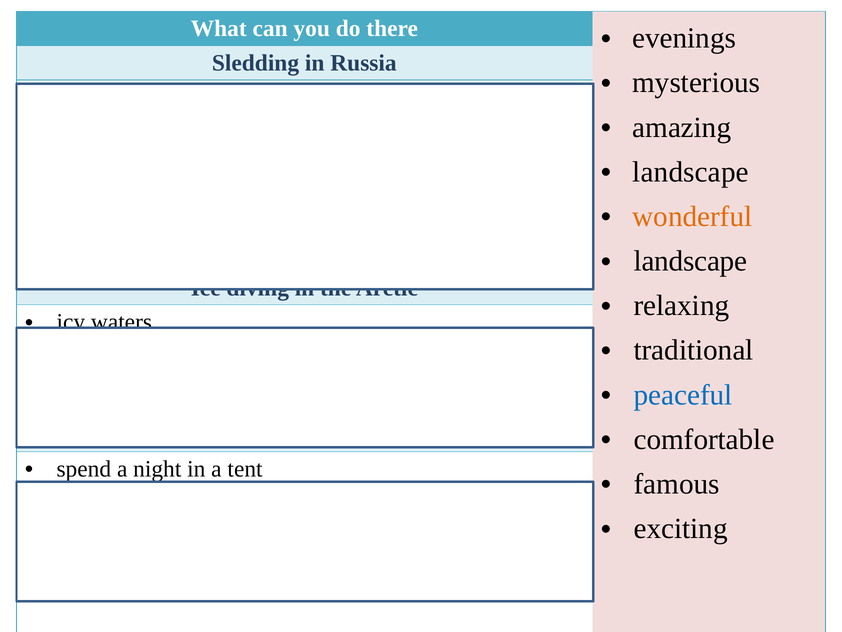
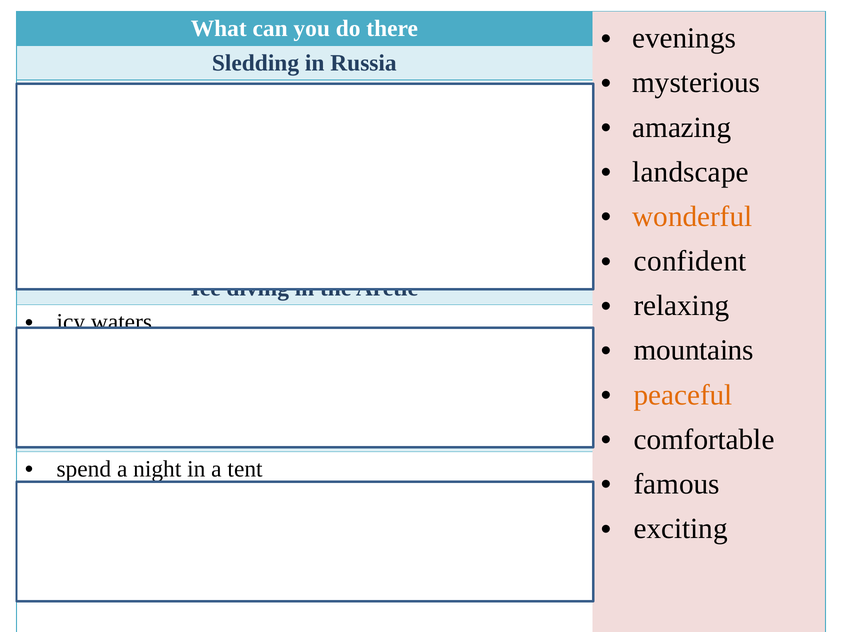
landscape at (690, 261): landscape -> confident
traditional at (694, 350): traditional -> mountains
peaceful colour: blue -> orange
